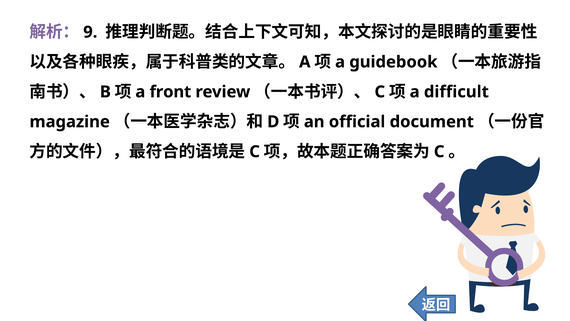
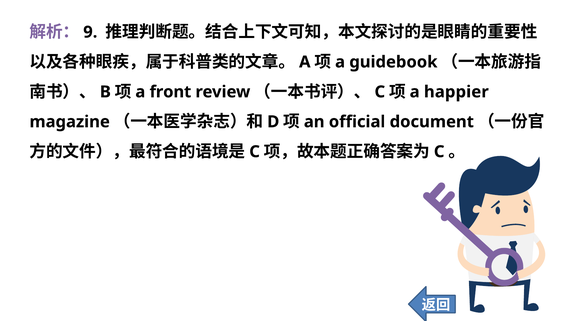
difficult: difficult -> happier
